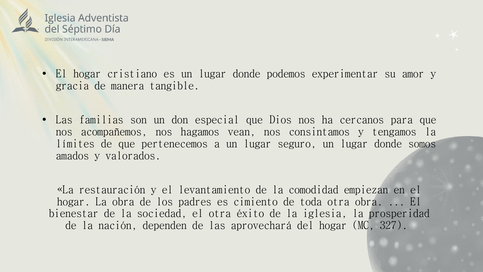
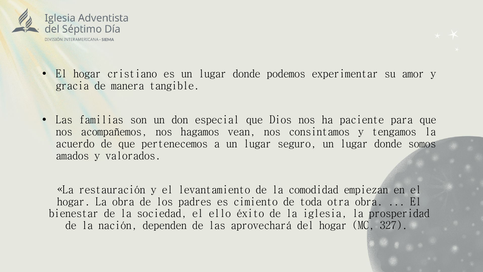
cercanos: cercanos -> paciente
límites: límites -> acuerdo
el otra: otra -> ello
